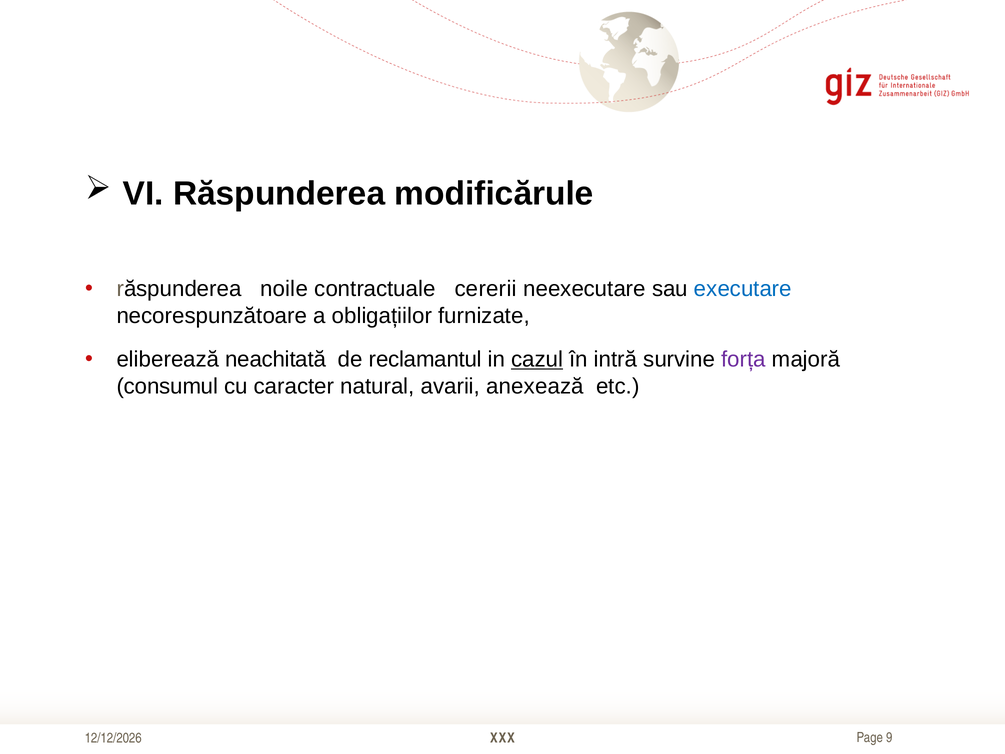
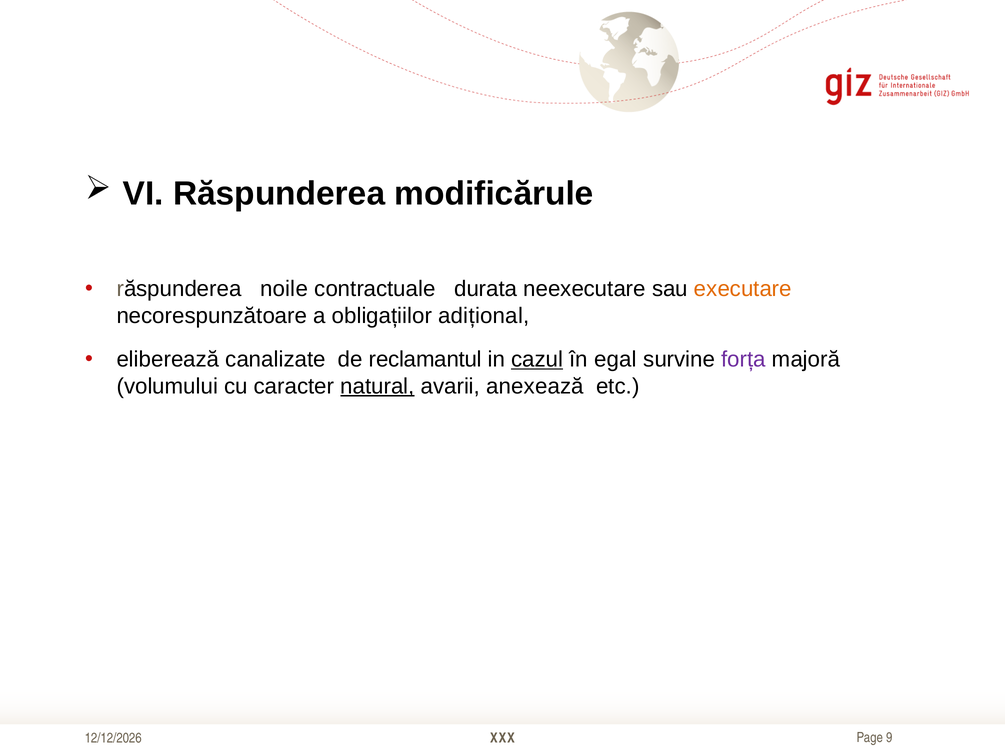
cererii: cererii -> durata
executare colour: blue -> orange
furnizate: furnizate -> adițional
neachitată: neachitată -> canalizate
intră: intră -> egal
consumul: consumul -> volumului
natural underline: none -> present
